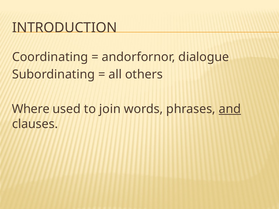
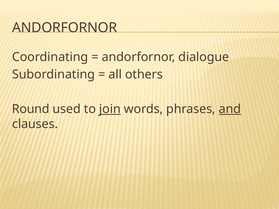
INTRODUCTION at (65, 28): INTRODUCTION -> ANDORFORNOR
Where: Where -> Round
join underline: none -> present
